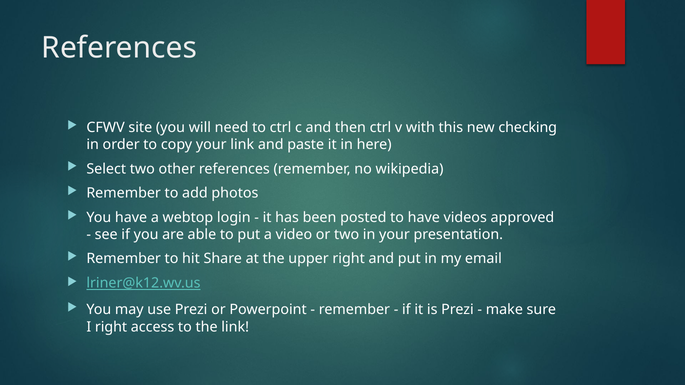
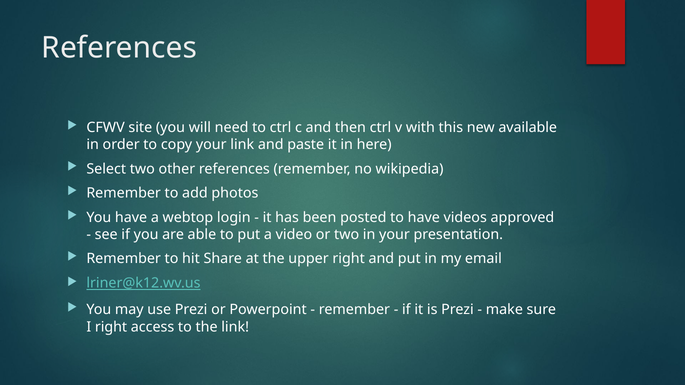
checking: checking -> available
